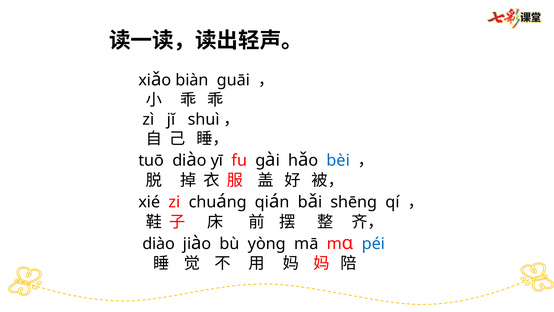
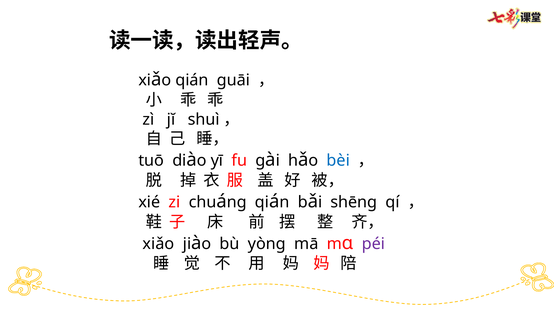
xiǎo biàn: biàn -> qián
diào at (159, 243): diào -> xiǎo
péi colour: blue -> purple
